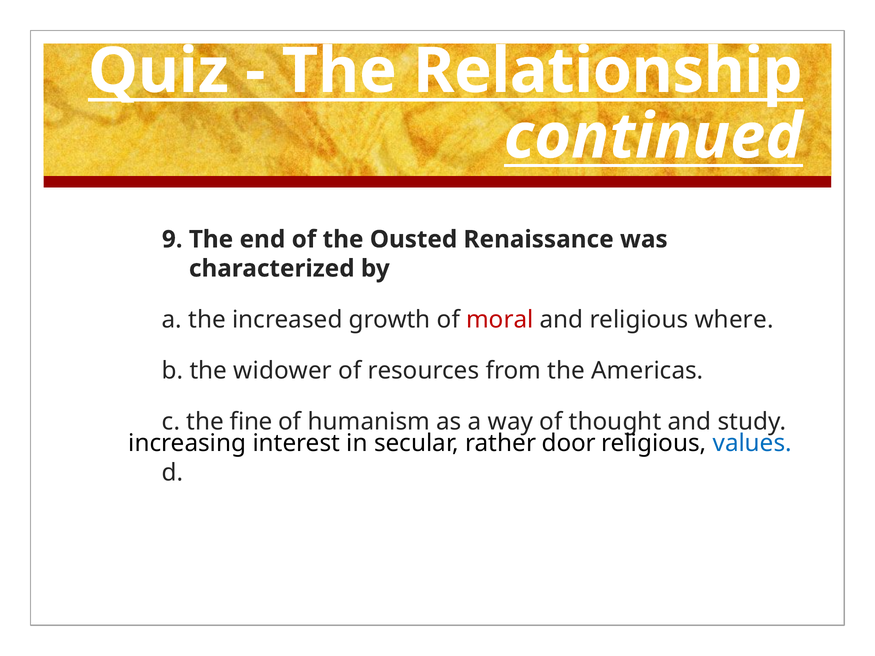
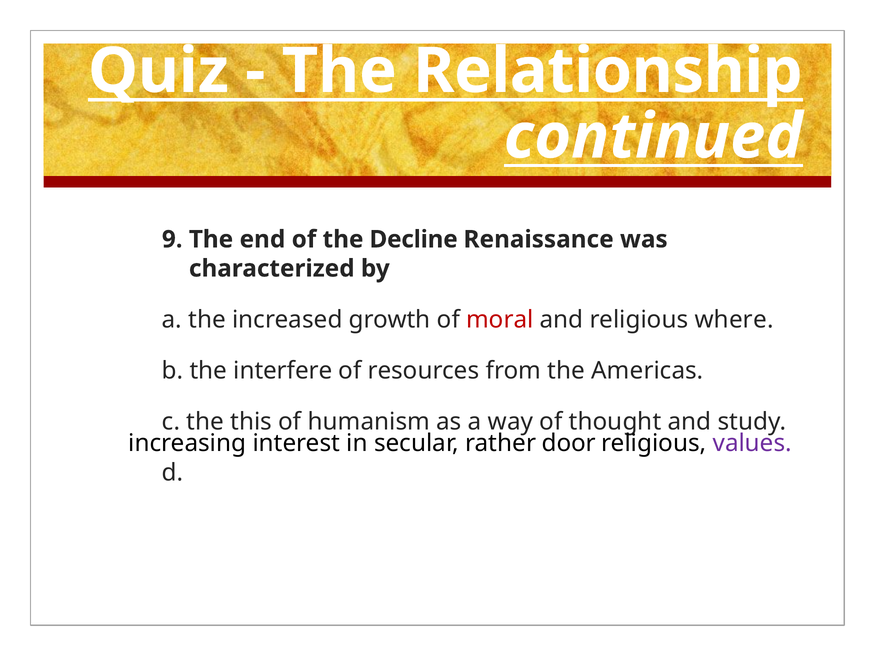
Ousted: Ousted -> Decline
widower: widower -> interfere
fine: fine -> this
values colour: blue -> purple
